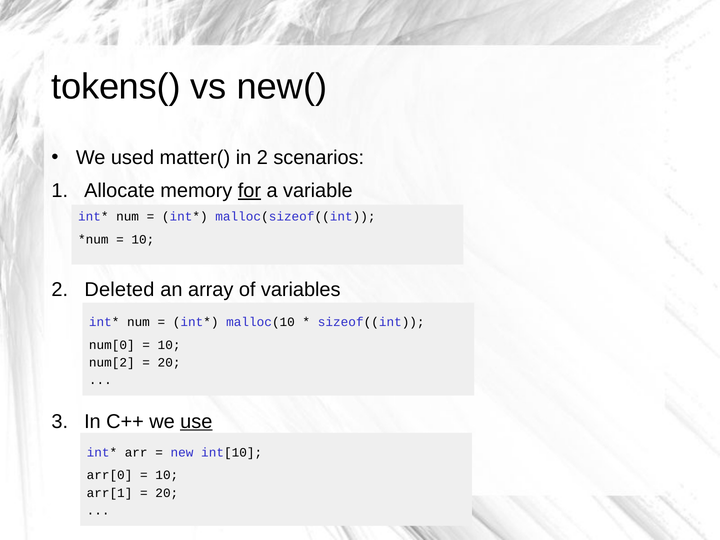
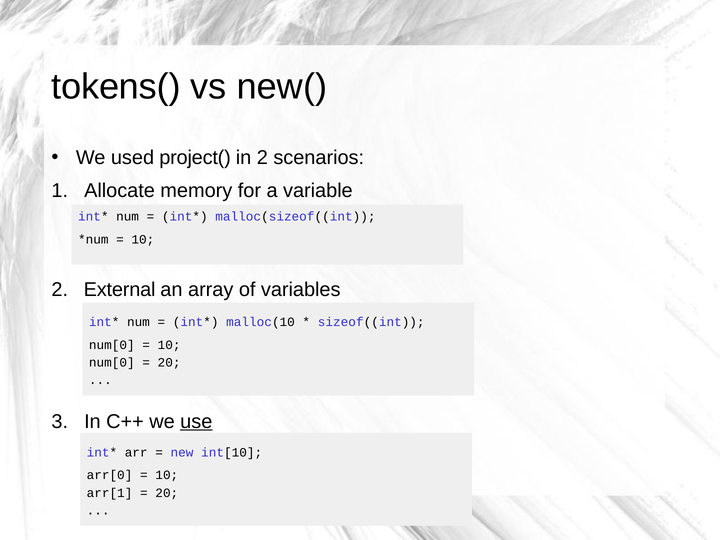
matter(: matter( -> project(
for underline: present -> none
Deleted: Deleted -> External
num[2 at (112, 363): num[2 -> num[0
